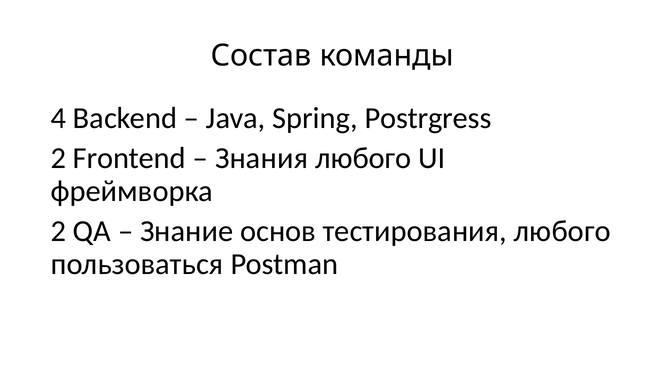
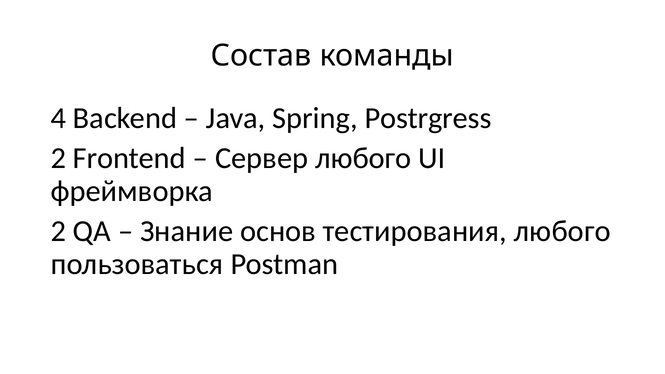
Знания: Знания -> Сервер
